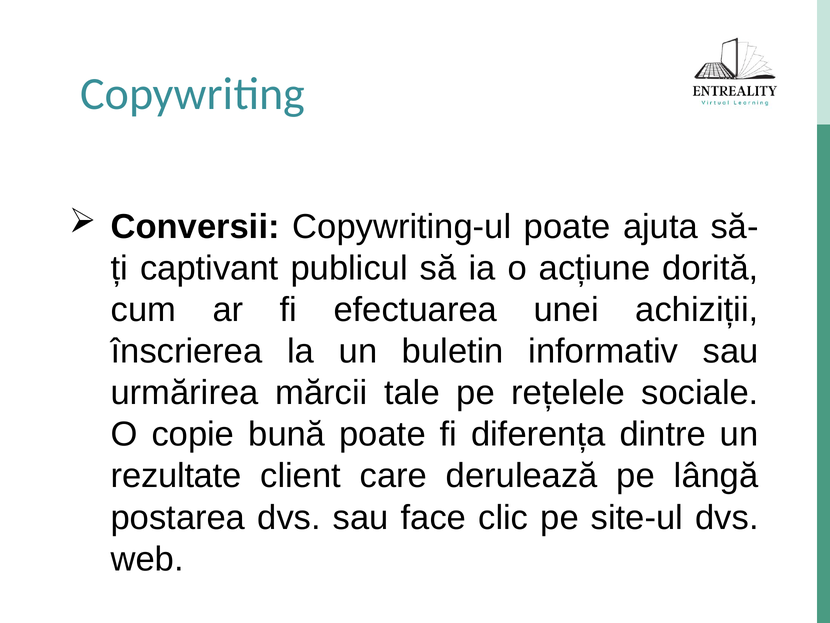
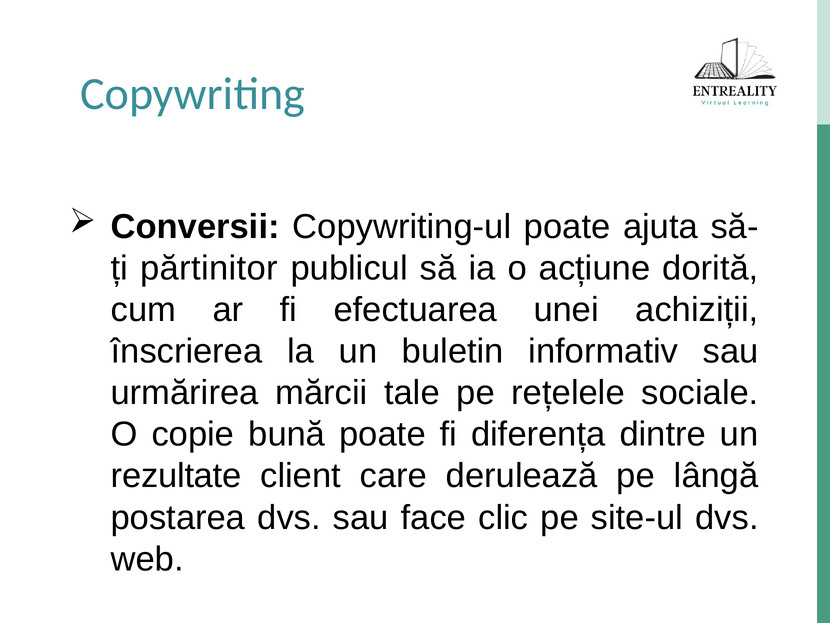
captivant: captivant -> părtinitor
